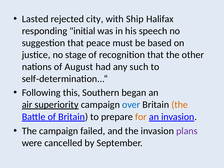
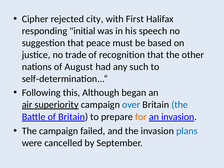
Lasted: Lasted -> Cipher
Ship: Ship -> First
stage: stage -> trade
Southern: Southern -> Although
the at (180, 105) colour: orange -> blue
plans colour: purple -> blue
